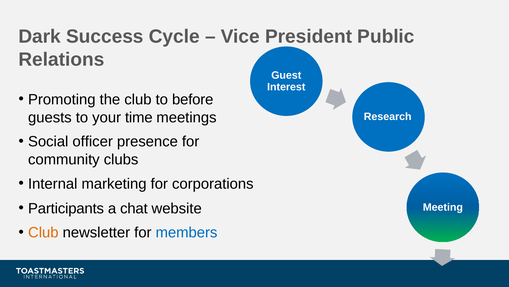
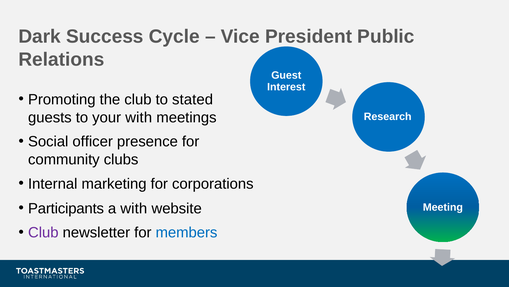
before: before -> stated
your time: time -> with
a chat: chat -> with
Club at (43, 232) colour: orange -> purple
